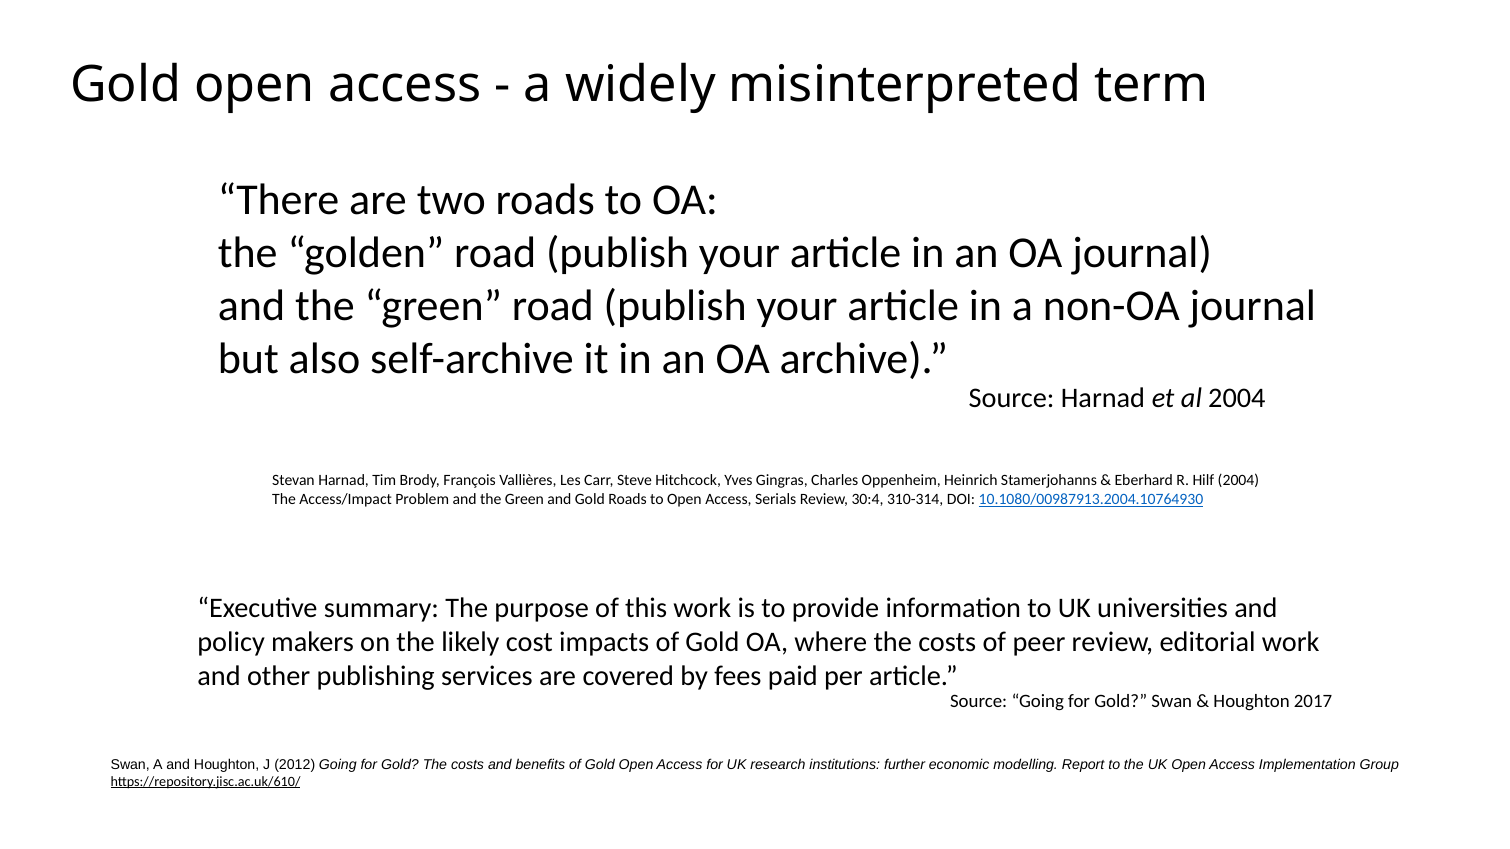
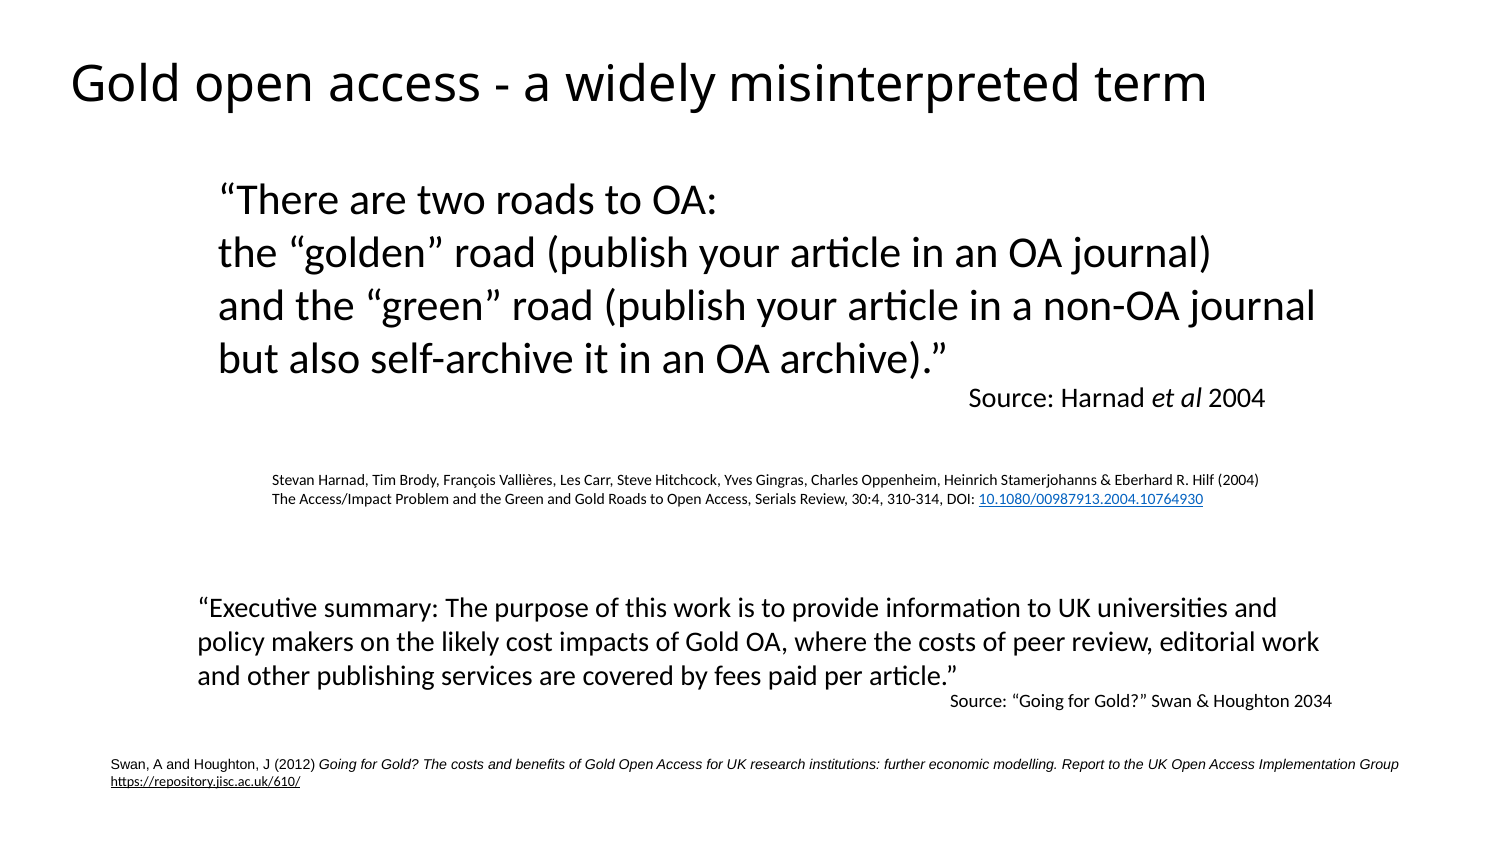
2017: 2017 -> 2034
